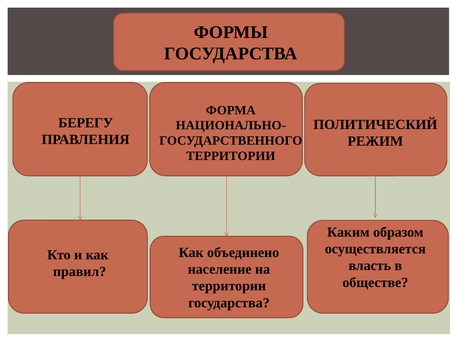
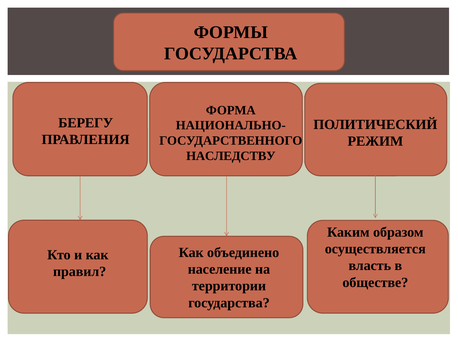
ТЕРРИТОРИИ at (231, 156): ТЕРРИТОРИИ -> НАСЛЕДСТВУ
